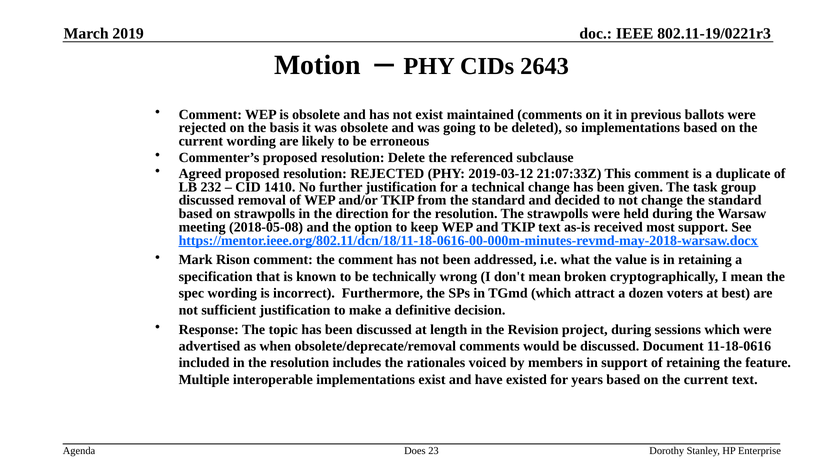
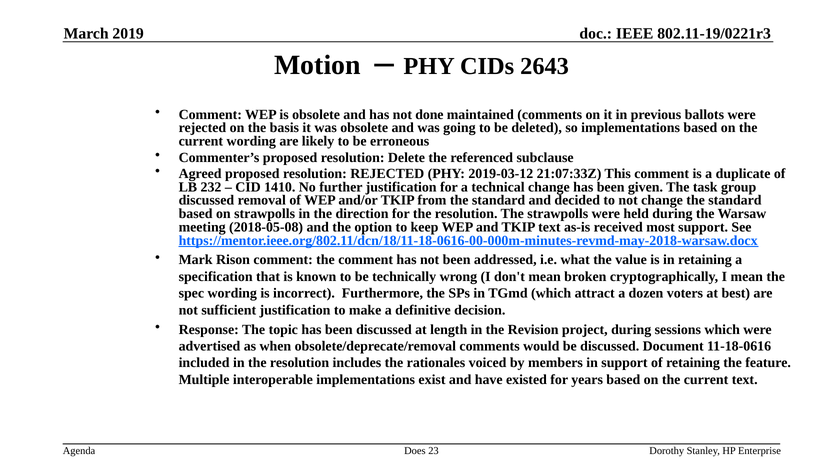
not exist: exist -> done
